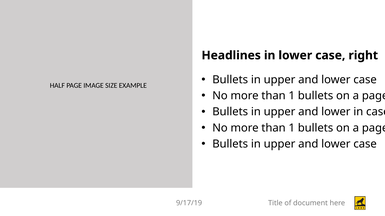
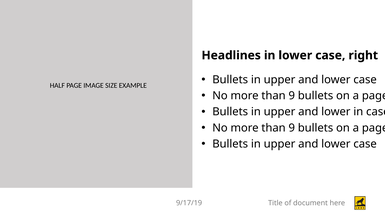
1 at (292, 96): 1 -> 9
1 at (292, 128): 1 -> 9
